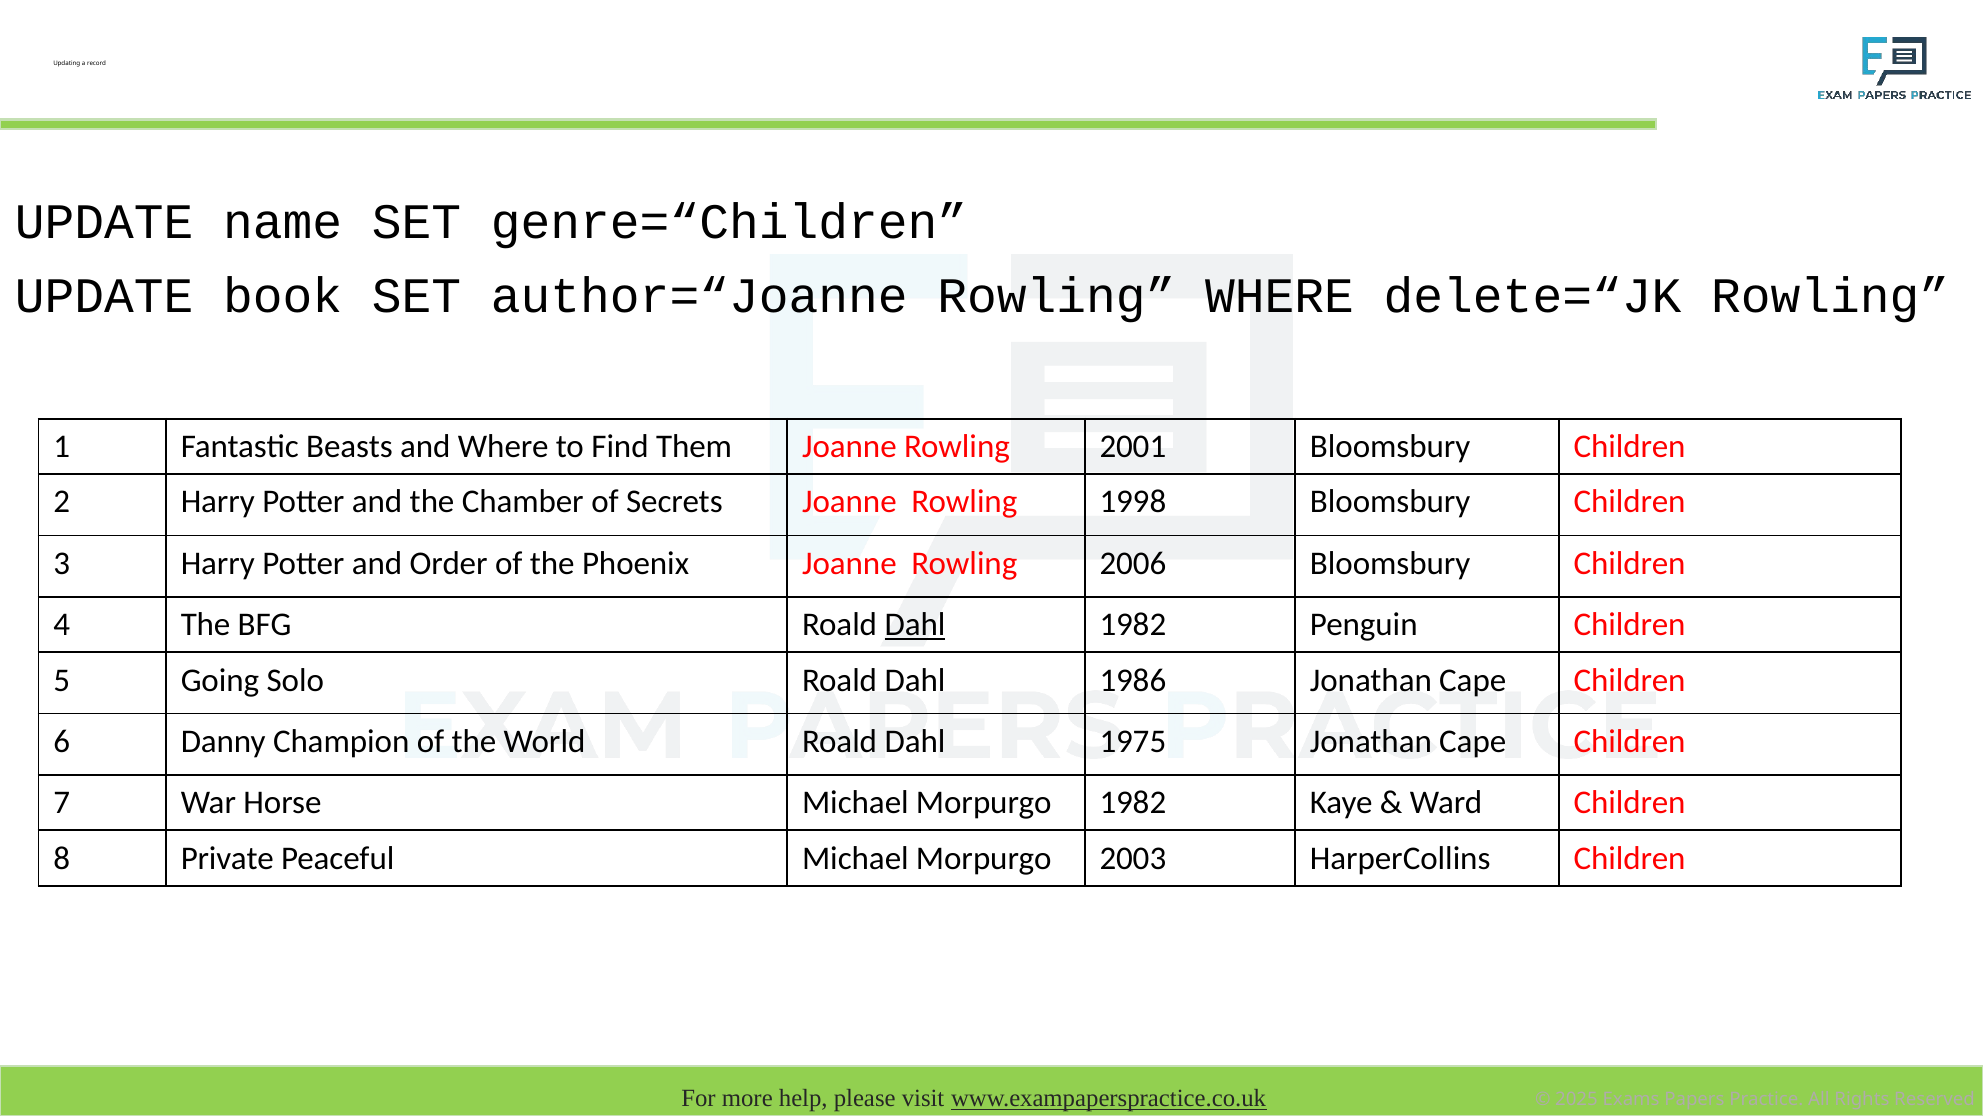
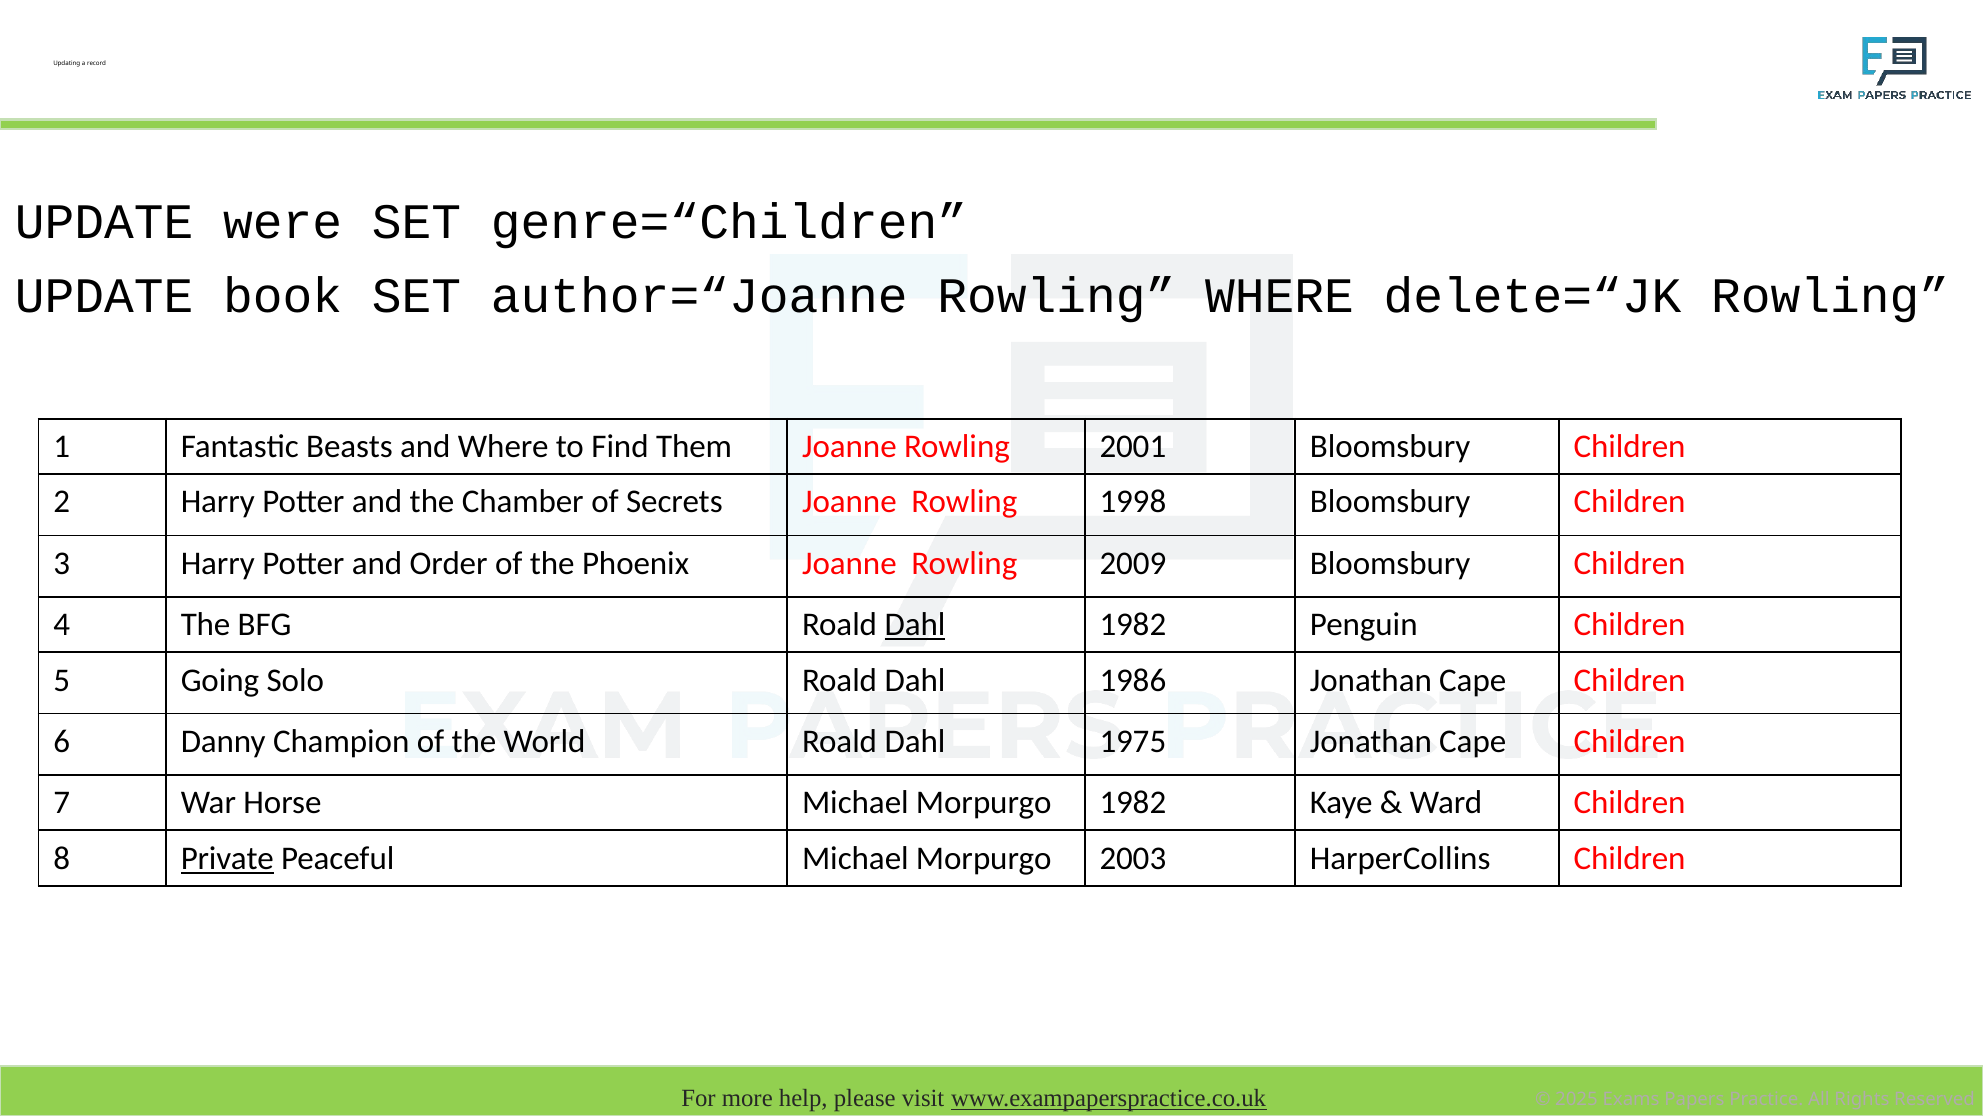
name: name -> were
2006: 2006 -> 2009
Private underline: none -> present
